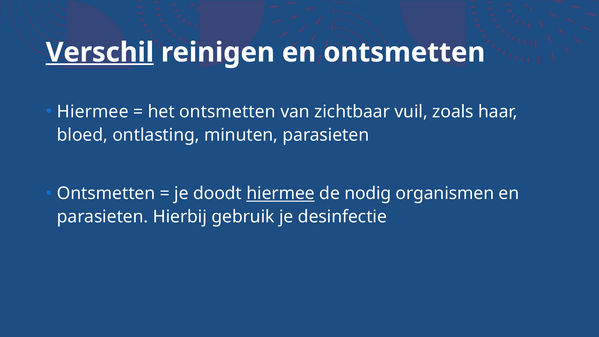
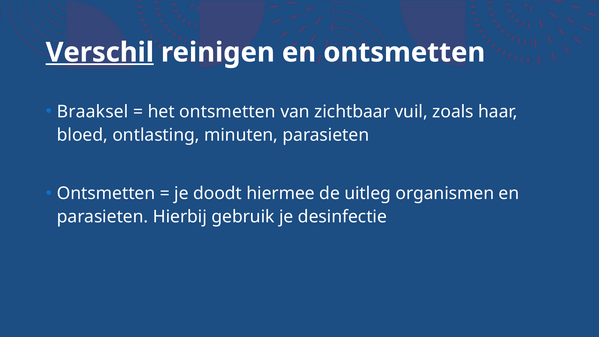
Hiermee at (93, 112): Hiermee -> Braaksel
hiermee at (281, 193) underline: present -> none
nodig: nodig -> uitleg
